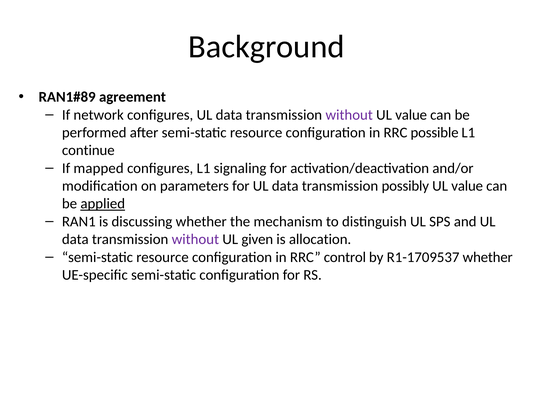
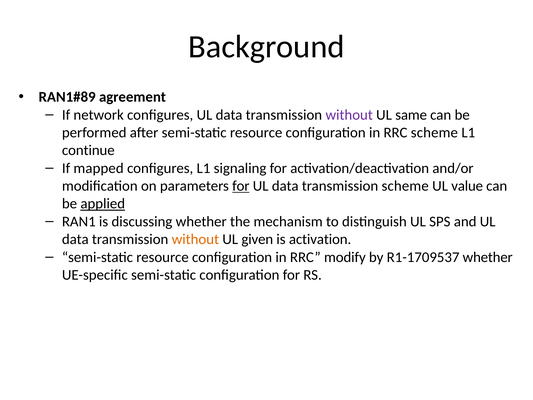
value at (411, 115): value -> same
RRC possible: possible -> scheme
for at (241, 186) underline: none -> present
transmission possibly: possibly -> scheme
without at (195, 239) colour: purple -> orange
allocation: allocation -> activation
control: control -> modify
